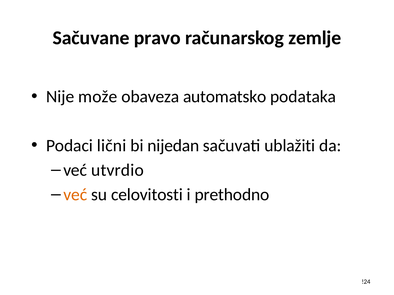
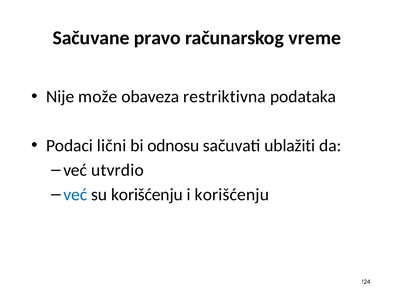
zemlje: zemlje -> vreme
automatsko: automatsko -> restriktivna
nijedan: nijedan -> odnosu
već at (75, 195) colour: orange -> blue
su celovitosti: celovitosti -> korišćenju
i prethodno: prethodno -> korišćenju
